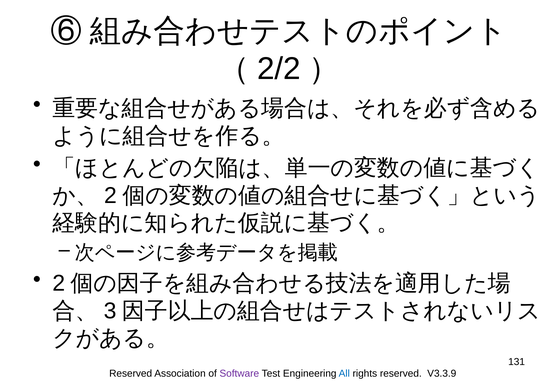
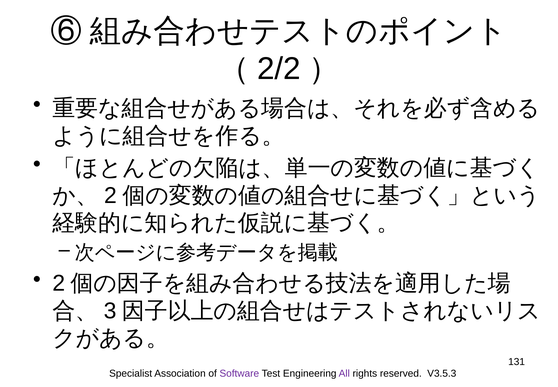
Reserved at (131, 373): Reserved -> Specialist
All colour: blue -> purple
V3.3.9: V3.3.9 -> V3.5.3
